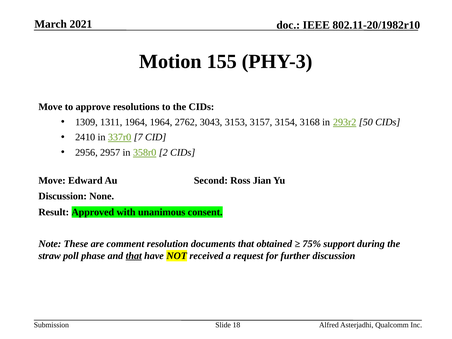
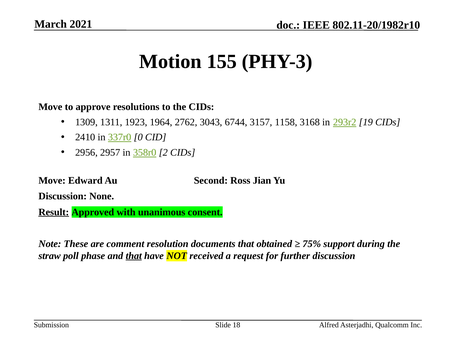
1311 1964: 1964 -> 1923
3153: 3153 -> 6744
3154: 3154 -> 1158
50: 50 -> 19
7: 7 -> 0
Result underline: none -> present
